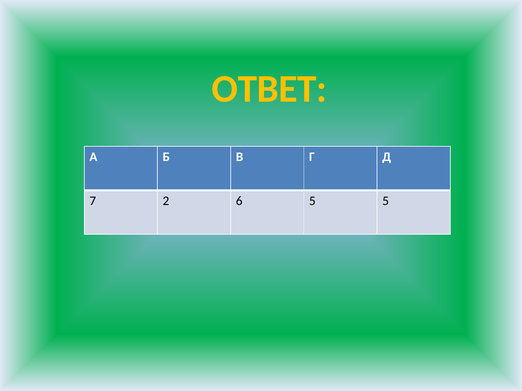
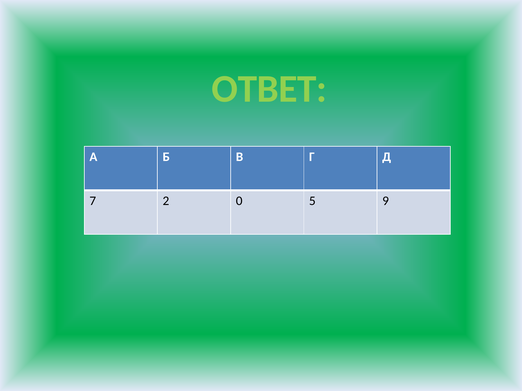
ОТВЕТ colour: yellow -> light green
6: 6 -> 0
5 5: 5 -> 9
